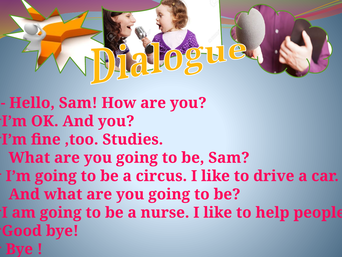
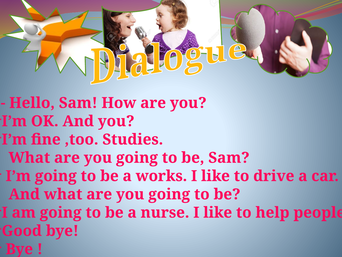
circus: circus -> works
